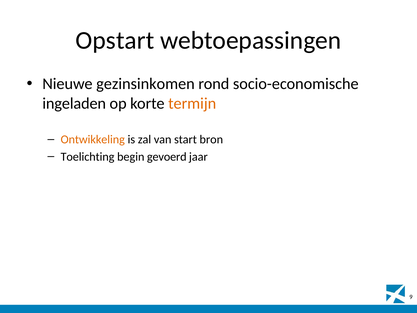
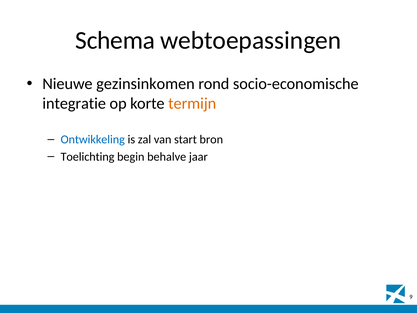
Opstart: Opstart -> Schema
ingeladen: ingeladen -> integratie
Ontwikkeling colour: orange -> blue
gevoerd: gevoerd -> behalve
